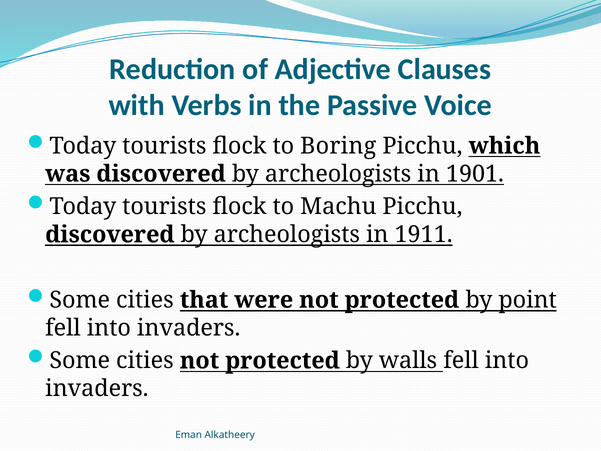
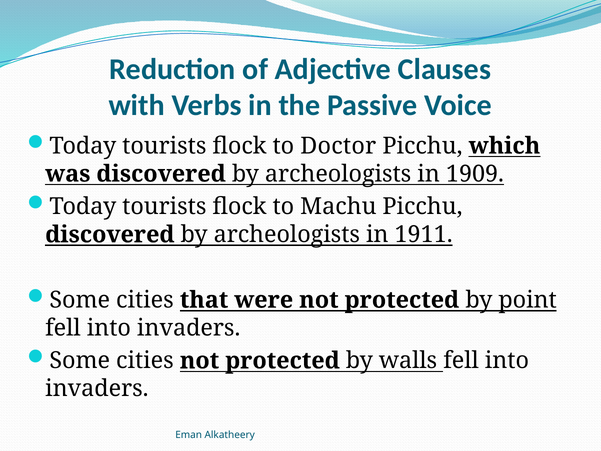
Boring: Boring -> Doctor
1901: 1901 -> 1909
